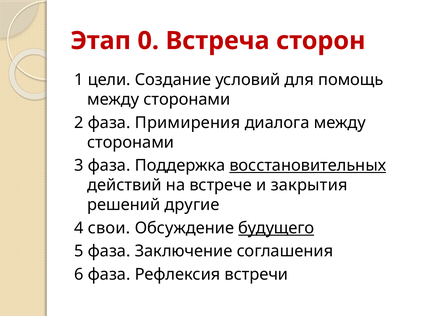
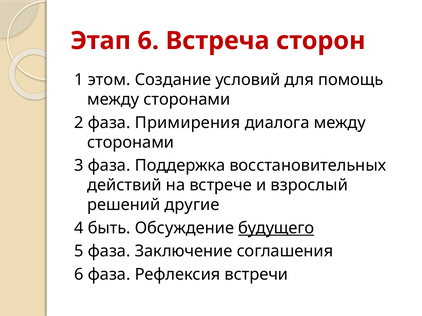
Этап 0: 0 -> 6
цели: цели -> этом
восстановительных underline: present -> none
закрытия: закрытия -> взрослый
свои: свои -> быть
